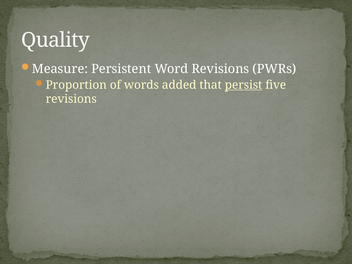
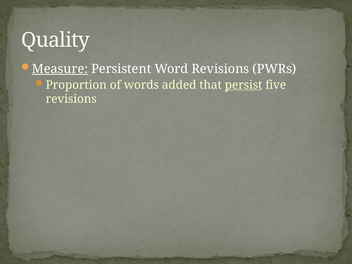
Measure underline: none -> present
